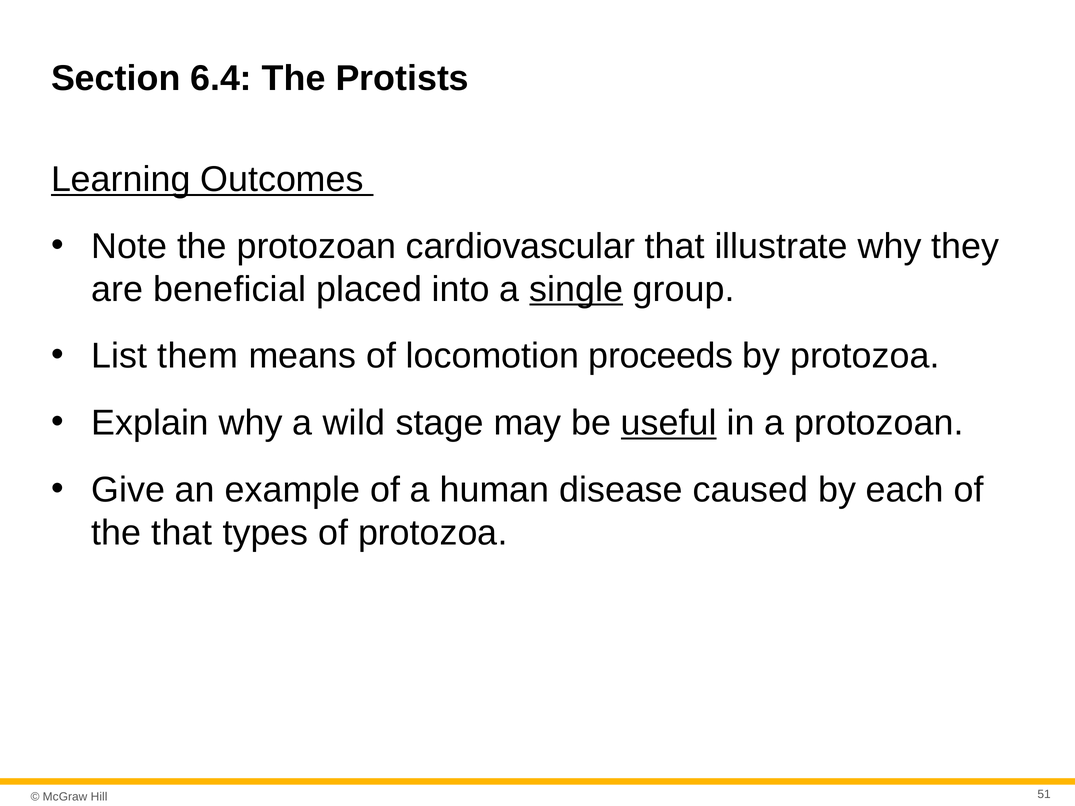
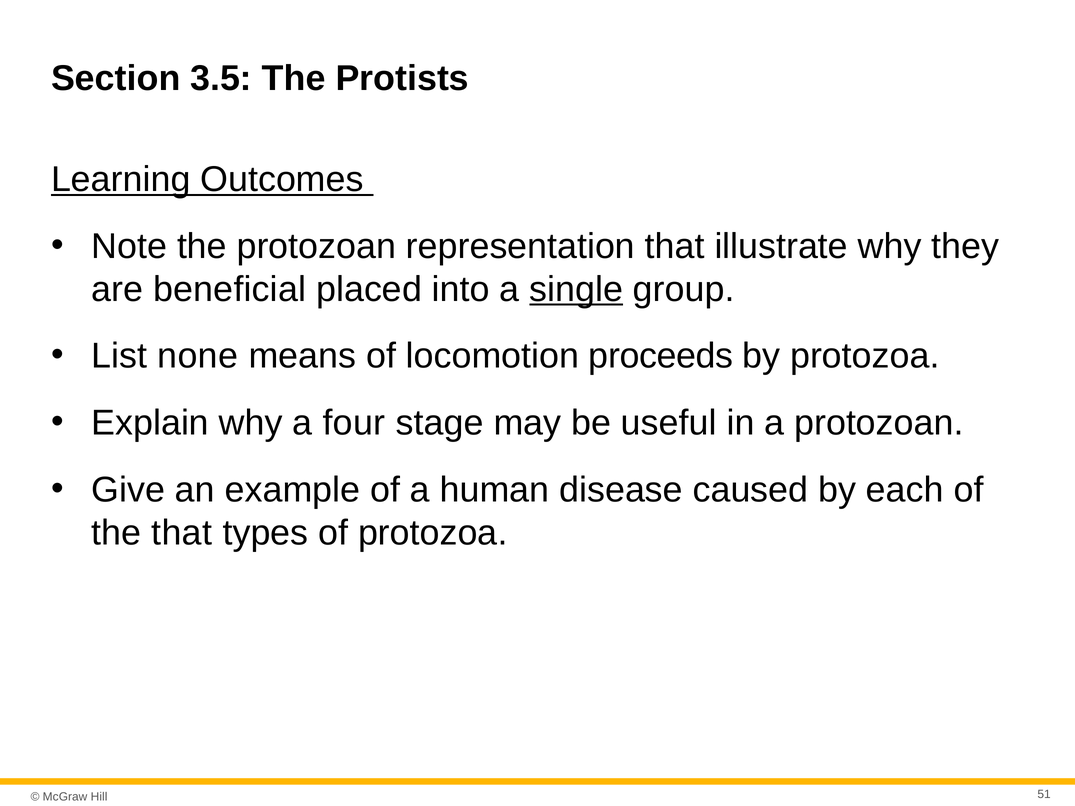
6.4: 6.4 -> 3.5
cardiovascular: cardiovascular -> representation
them: them -> none
wild: wild -> four
useful underline: present -> none
